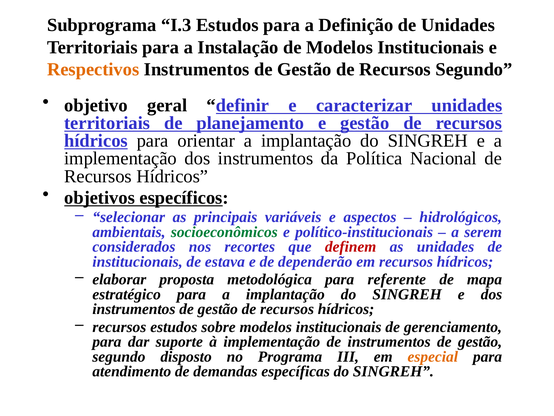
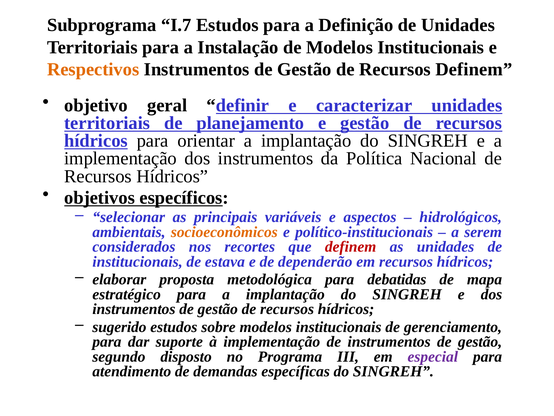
I.3: I.3 -> I.7
Recursos Segundo: Segundo -> Definem
socioeconômicos colour: green -> orange
referente: referente -> debatidas
recursos at (119, 327): recursos -> sugerido
especial colour: orange -> purple
